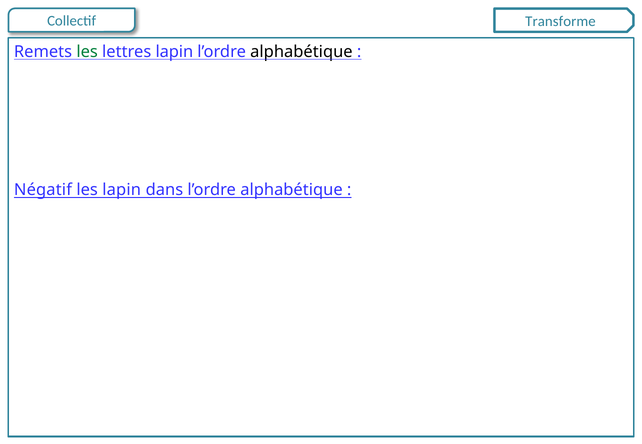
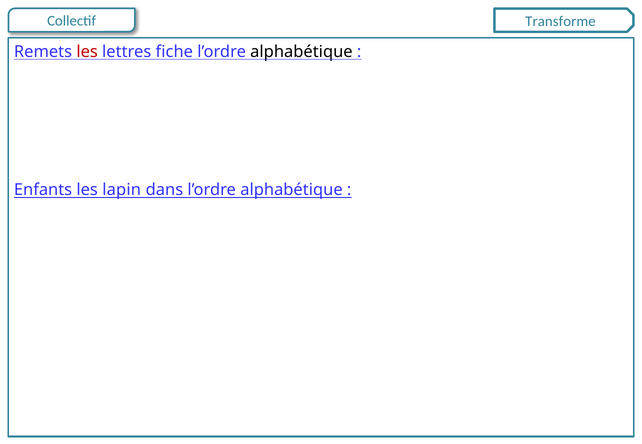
les at (87, 52) colour: green -> red
lettres lapin: lapin -> fiche
Négatif: Négatif -> Enfants
